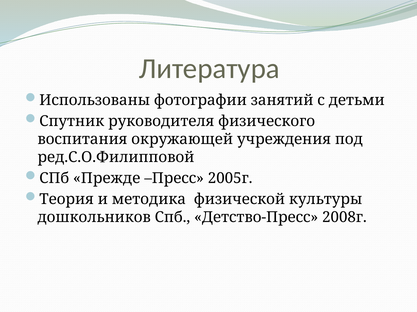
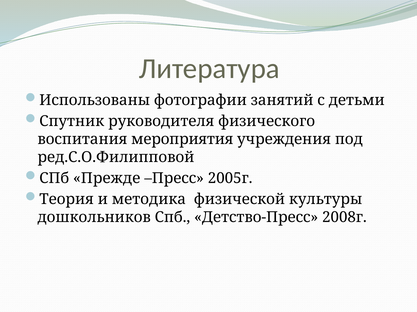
окружающей: окружающей -> мероприятия
